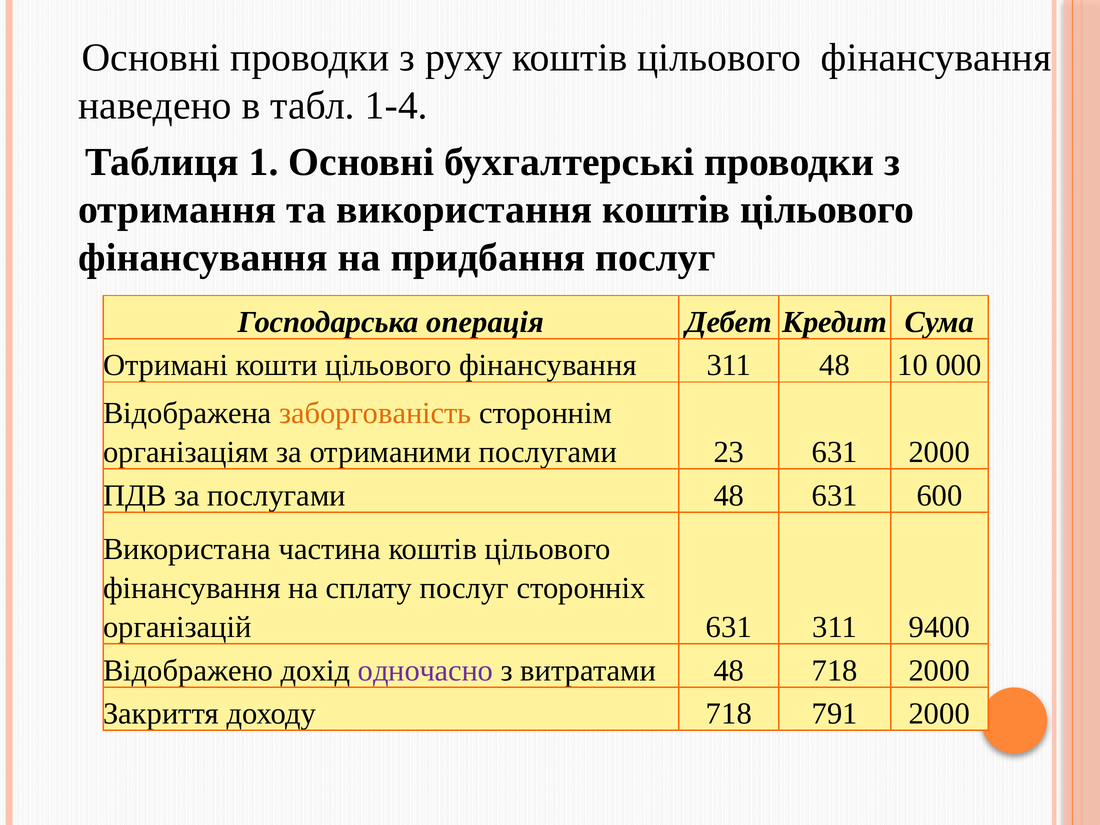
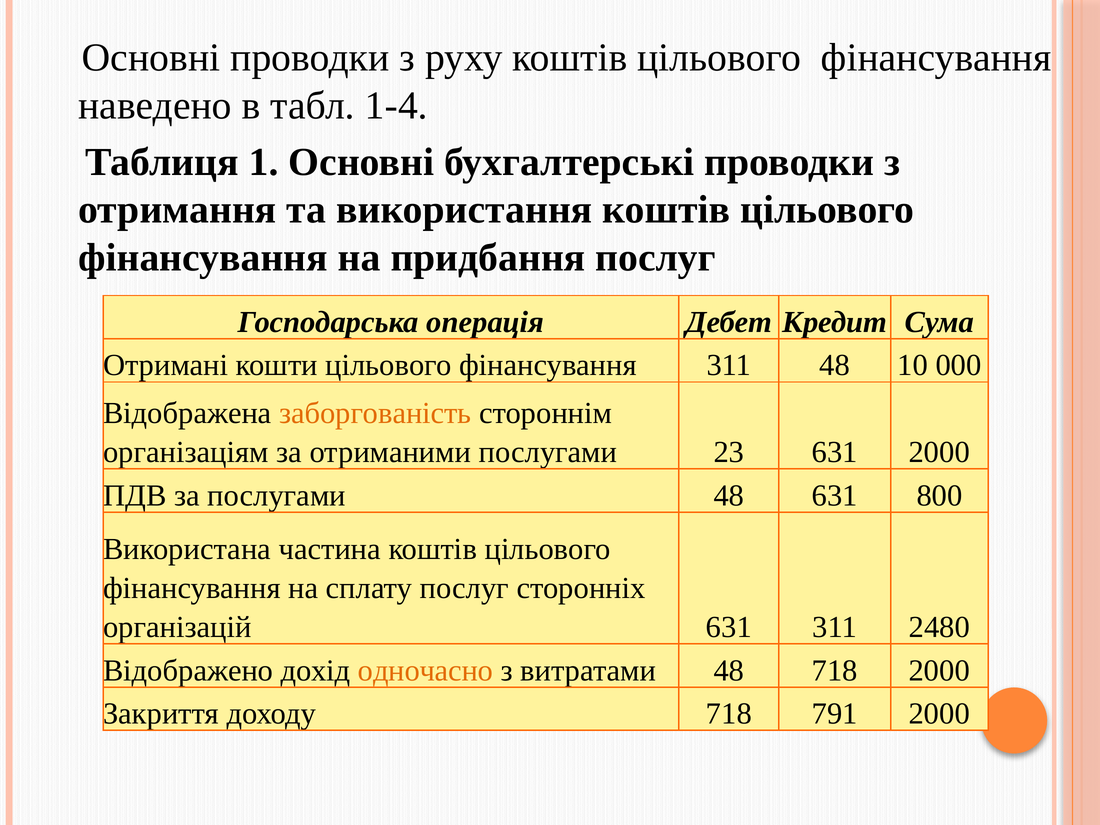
600: 600 -> 800
9400: 9400 -> 2480
одночасно colour: purple -> orange
